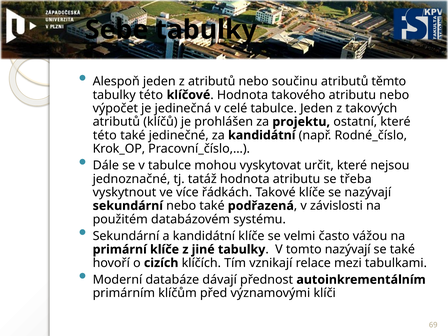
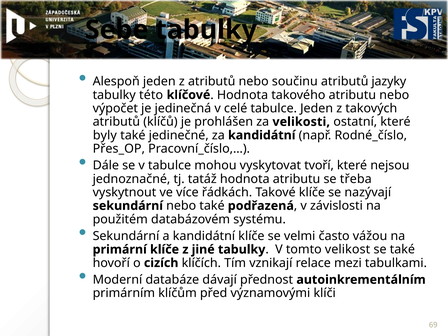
těmto: těmto -> jazyky
projektu: projektu -> velikosti
této at (105, 135): této -> byly
Krok_OP: Krok_OP -> Přes_OP
určit: určit -> tvoří
tomto nazývají: nazývají -> velikost
